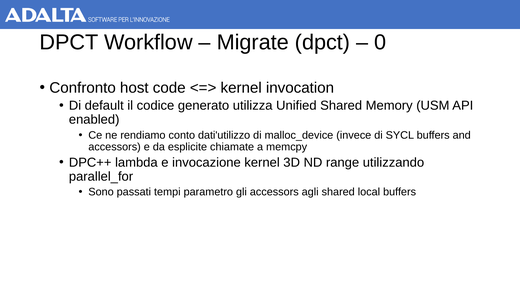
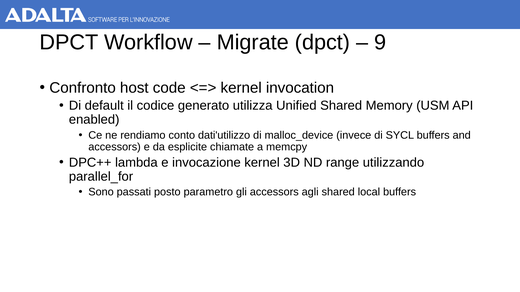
0: 0 -> 9
tempi: tempi -> posto
